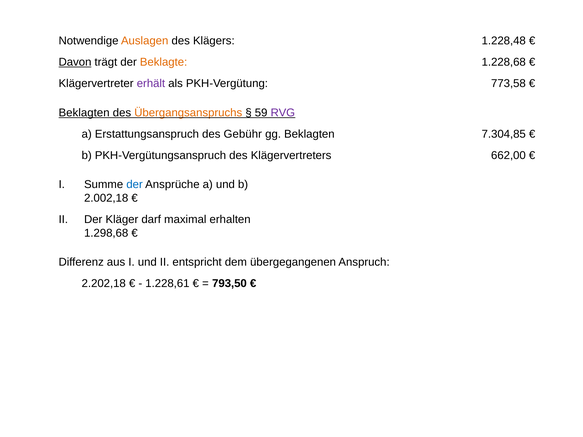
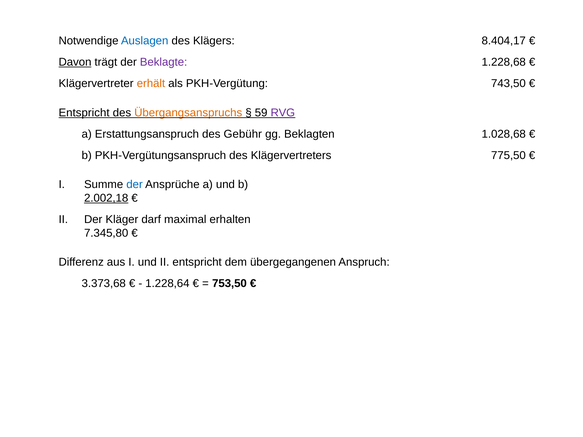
Auslagen colour: orange -> blue
1.228,48: 1.228,48 -> 8.404,17
Beklagte colour: orange -> purple
erhält colour: purple -> orange
773,58: 773,58 -> 743,50
Beklagten at (84, 113): Beklagten -> Entspricht
7.304,85: 7.304,85 -> 1.028,68
662,00: 662,00 -> 775,50
2.002,18 underline: none -> present
1.298,68: 1.298,68 -> 7.345,80
2.202,18: 2.202,18 -> 3.373,68
1.228,61: 1.228,61 -> 1.228,64
793,50: 793,50 -> 753,50
